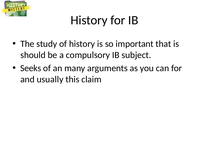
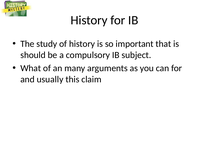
Seeks: Seeks -> What
